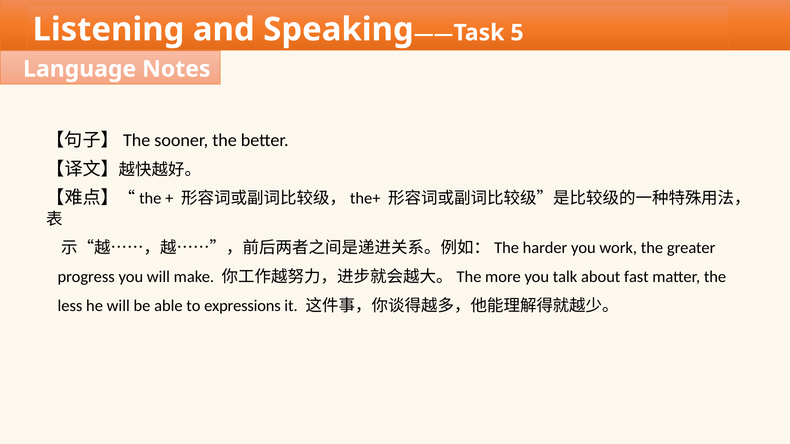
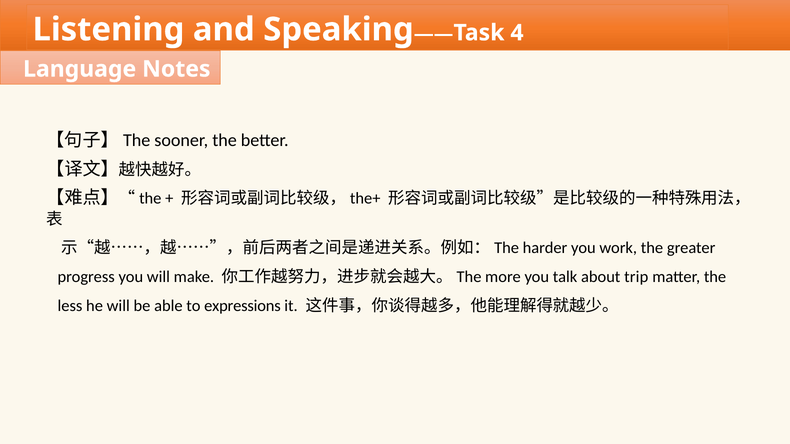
5: 5 -> 4
fast: fast -> trip
